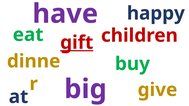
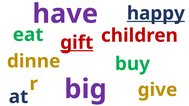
happy underline: none -> present
